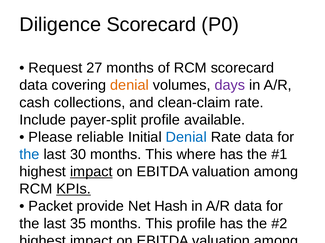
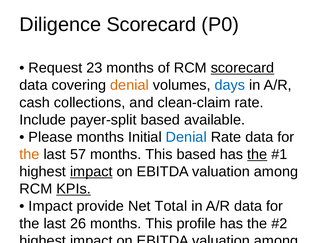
27: 27 -> 23
scorecard at (242, 68) underline: none -> present
days colour: purple -> blue
payer-split profile: profile -> based
Please reliable: reliable -> months
the at (29, 155) colour: blue -> orange
30: 30 -> 57
This where: where -> based
the at (257, 155) underline: none -> present
Packet at (51, 207): Packet -> Impact
Hash: Hash -> Total
35: 35 -> 26
